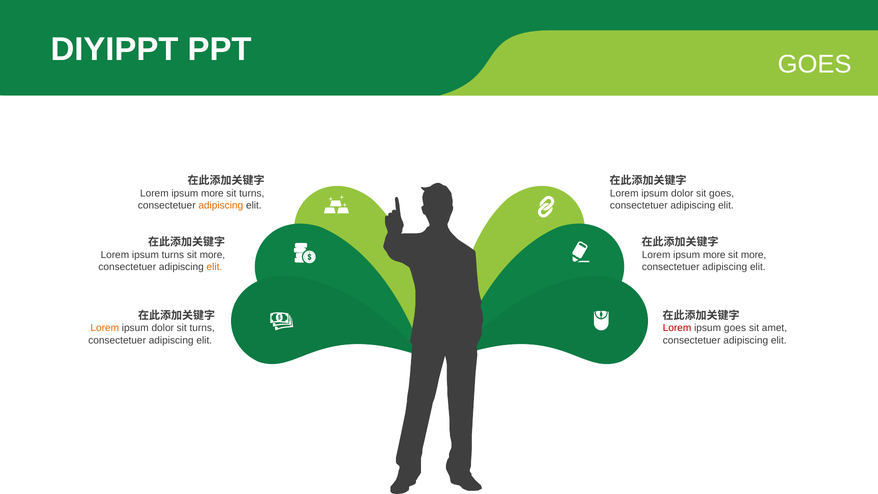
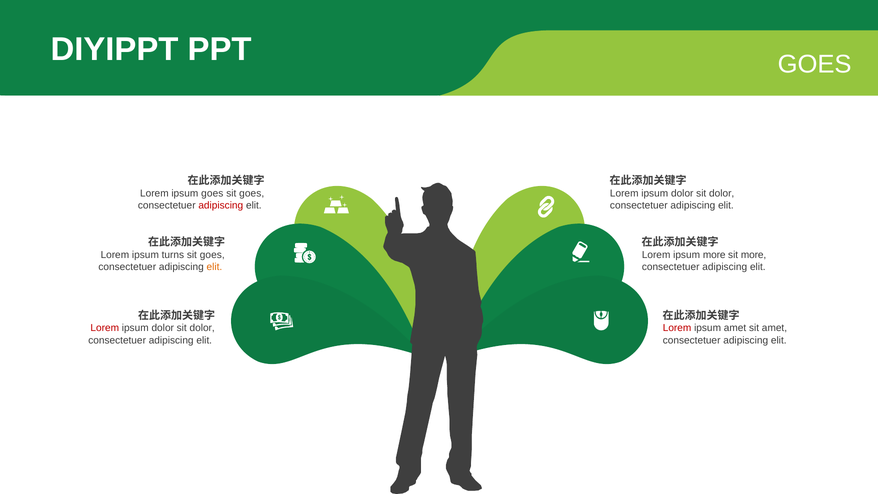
more at (212, 193): more -> goes
turns at (252, 193): turns -> goes
goes at (722, 193): goes -> dolor
adipiscing at (221, 205) colour: orange -> red
more at (212, 255): more -> goes
Lorem at (105, 328) colour: orange -> red
turns at (202, 328): turns -> dolor
ipsum goes: goes -> amet
